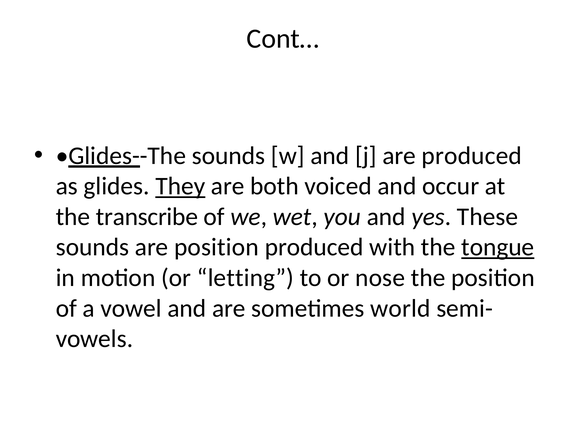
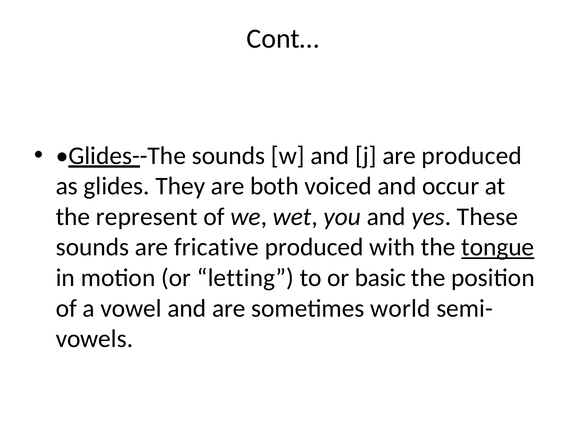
They underline: present -> none
transcribe: transcribe -> represent
are position: position -> fricative
nose: nose -> basic
